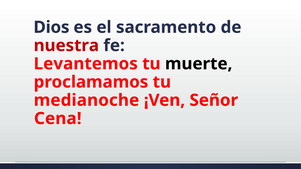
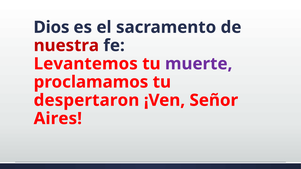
muerte colour: black -> purple
medianoche: medianoche -> despertaron
Cena: Cena -> Aires
